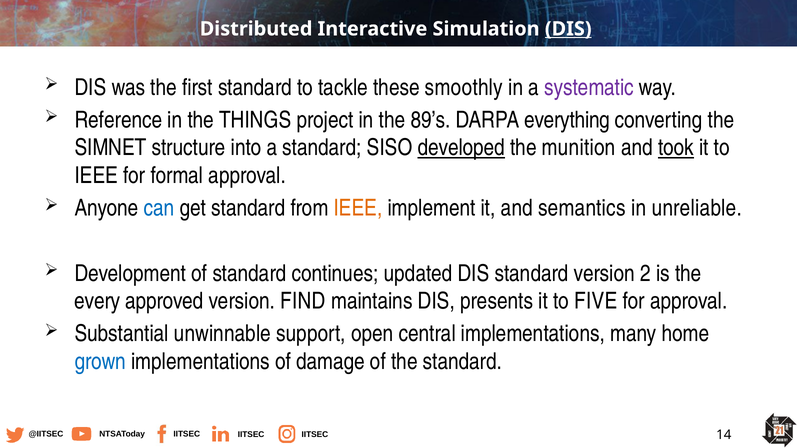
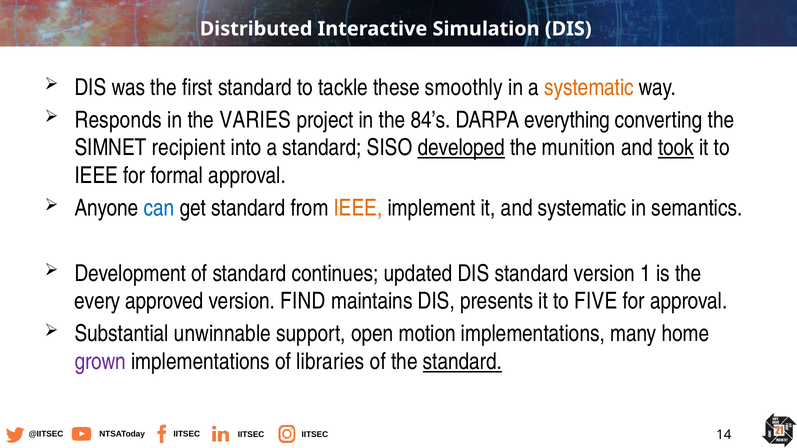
DIS at (568, 29) underline: present -> none
systematic at (589, 87) colour: purple -> orange
Reference: Reference -> Responds
THINGS: THINGS -> VARIES
89’s: 89’s -> 84’s
structure: structure -> recipient
and semantics: semantics -> systematic
unreliable: unreliable -> semantics
2: 2 -> 1
central: central -> motion
grown colour: blue -> purple
damage: damage -> libraries
standard at (463, 362) underline: none -> present
